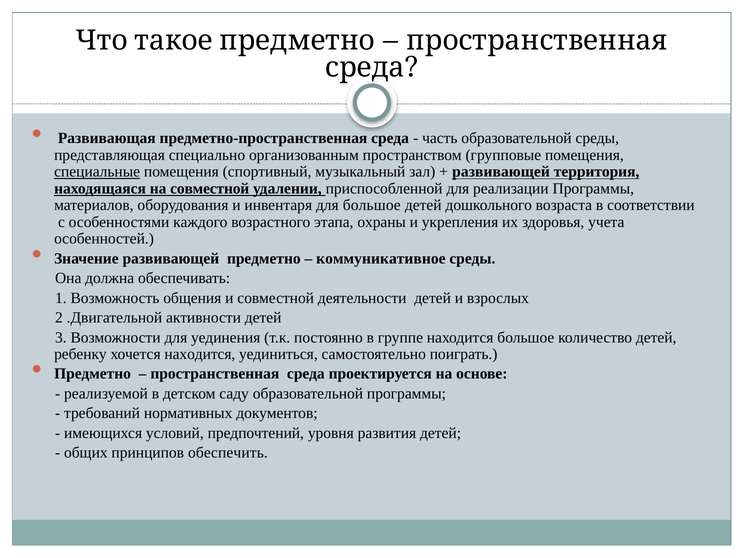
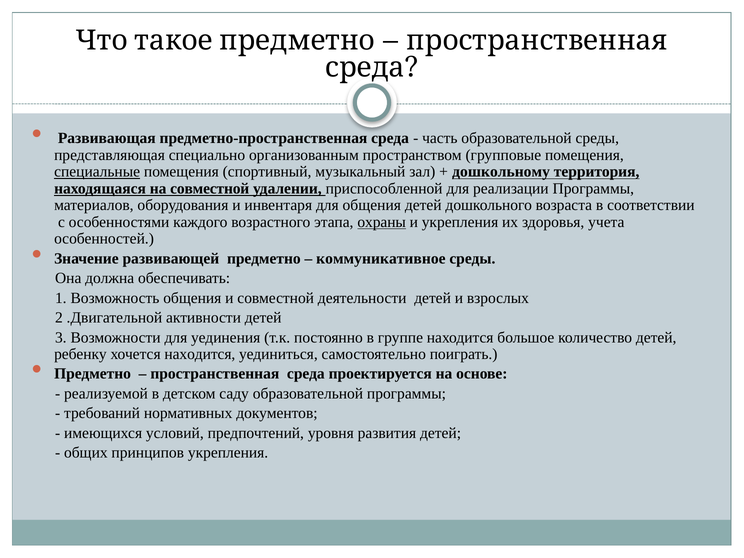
развивающей at (501, 172): развивающей -> дошкольному
для большое: большое -> общения
охраны underline: none -> present
принципов обеспечить: обеспечить -> укрепления
